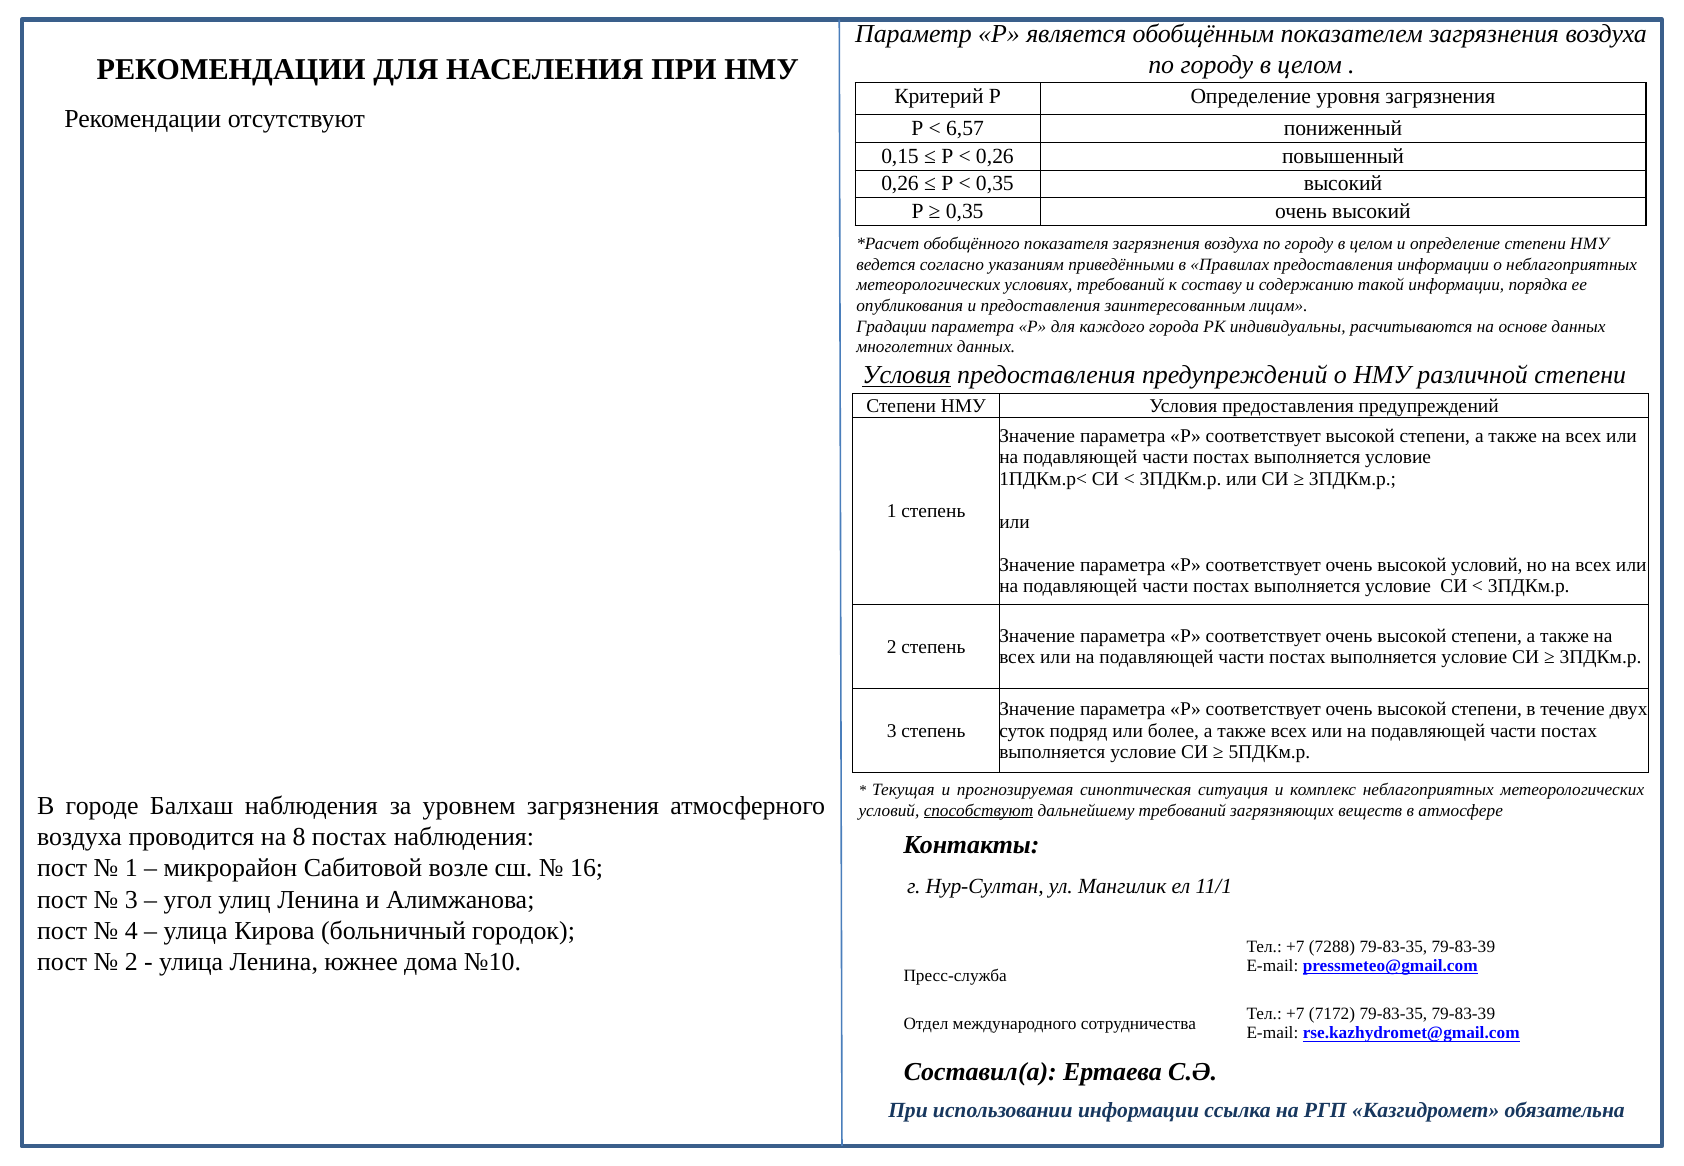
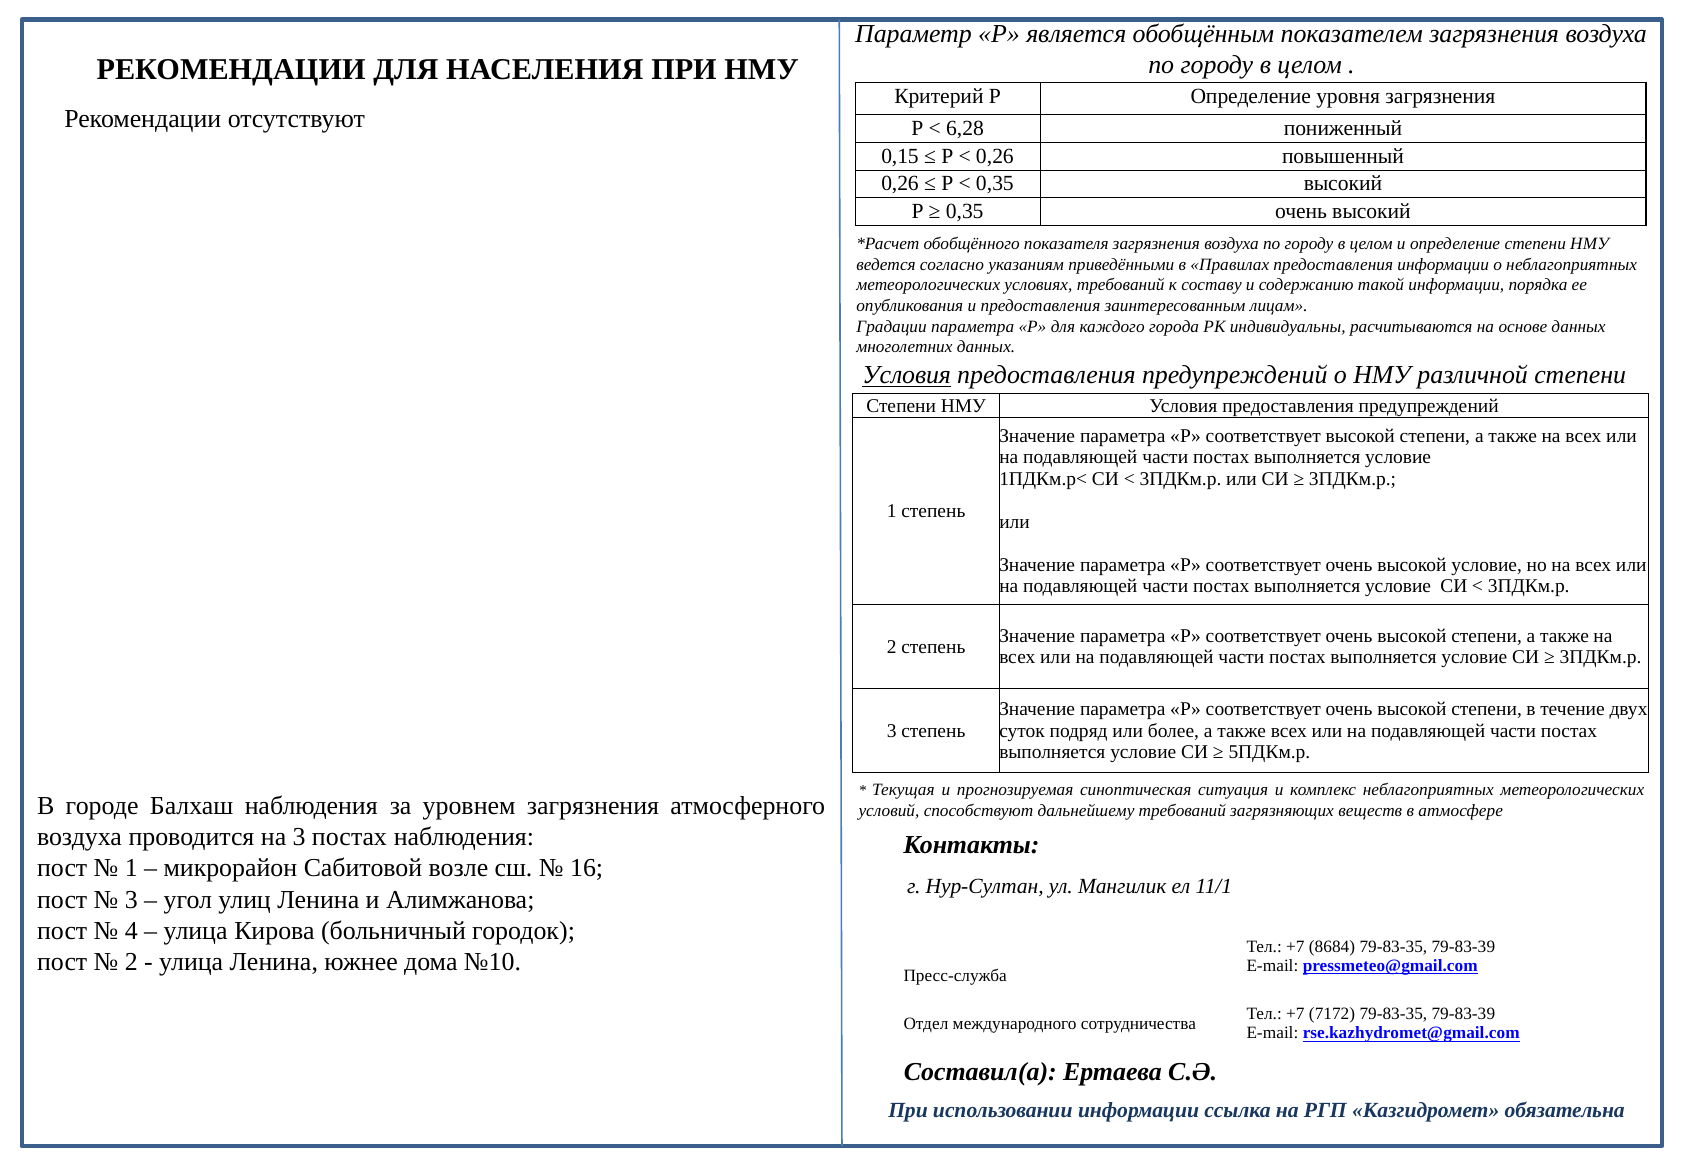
6,57: 6,57 -> 6,28
высокой условий: условий -> условие
способствуют underline: present -> none
на 8: 8 -> 3
7288: 7288 -> 8684
